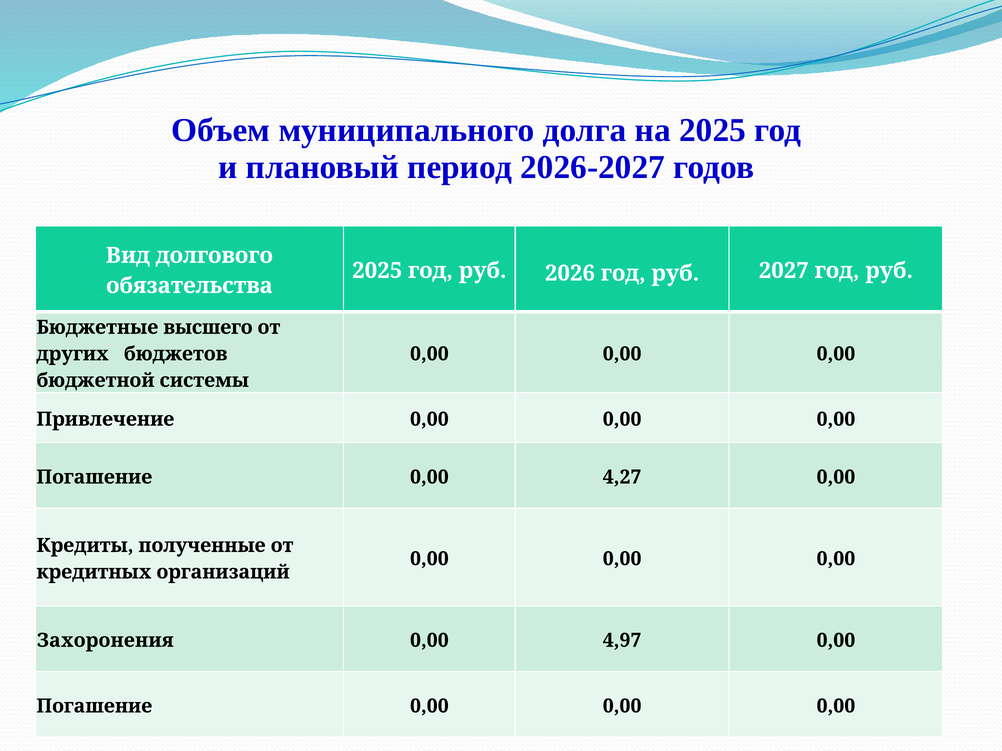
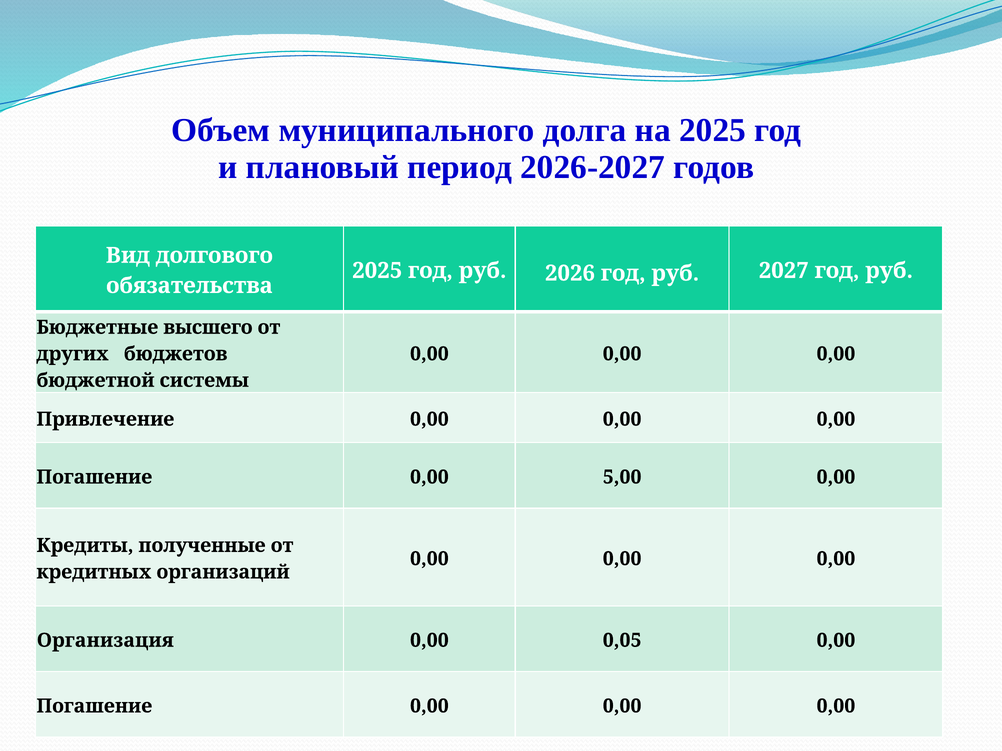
4,27: 4,27 -> 5,00
Захоронения: Захоронения -> Организация
4,97: 4,97 -> 0,05
